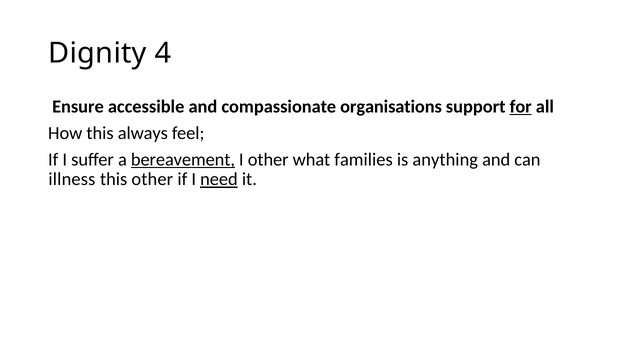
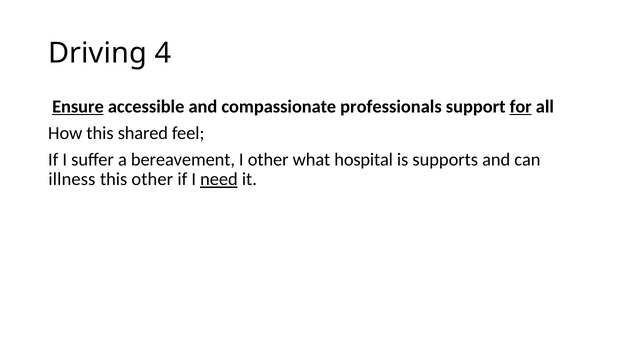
Dignity: Dignity -> Driving
Ensure underline: none -> present
organisations: organisations -> professionals
always: always -> shared
bereavement underline: present -> none
families: families -> hospital
anything: anything -> supports
